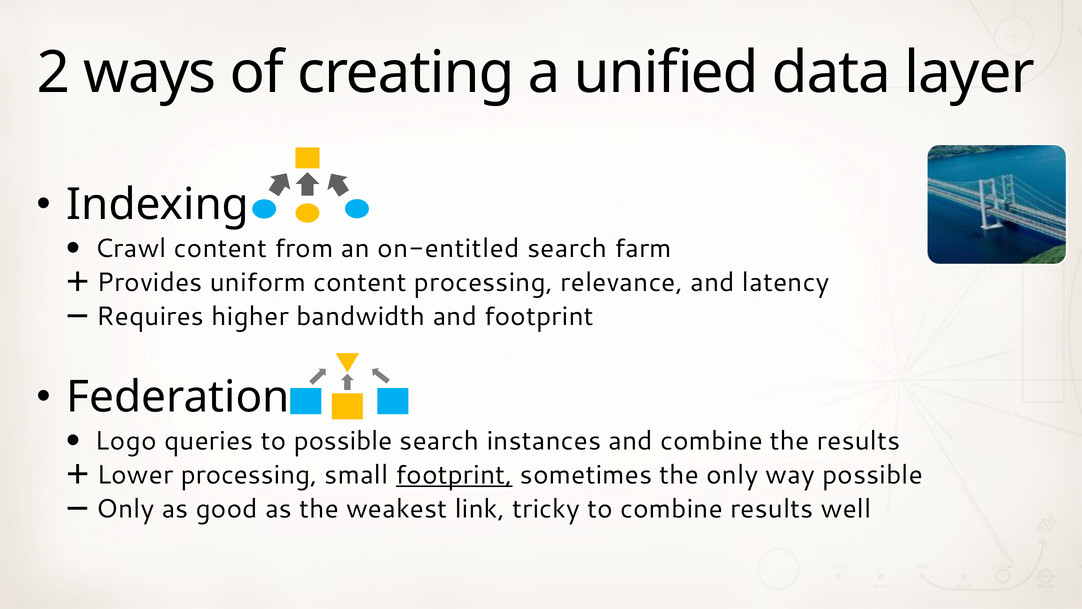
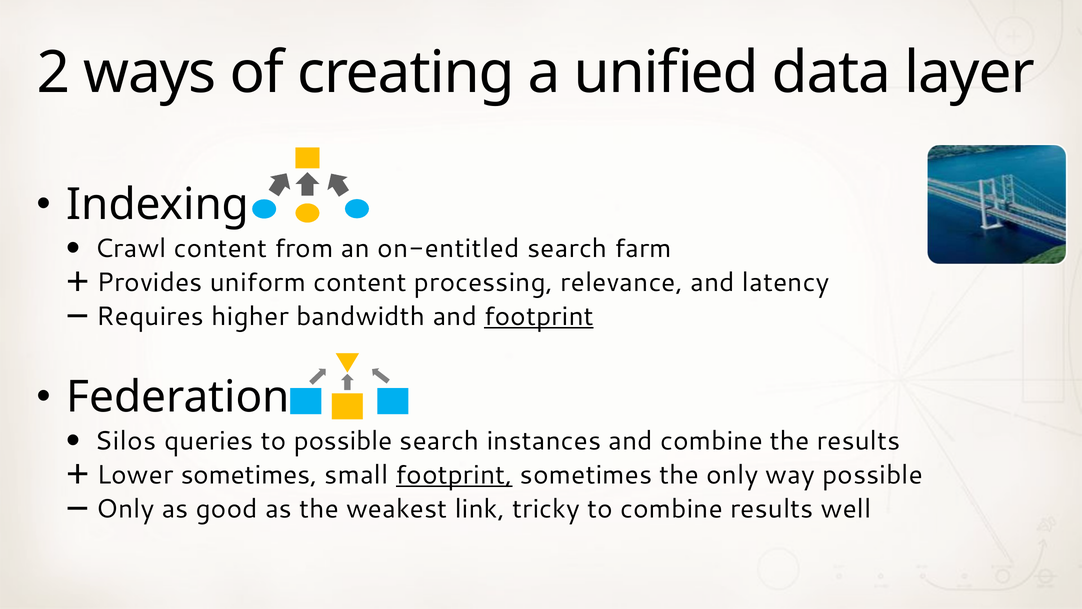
footprint at (539, 316) underline: none -> present
Logo: Logo -> Silos
Lower processing: processing -> sometimes
